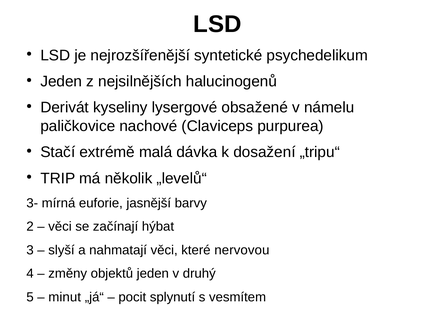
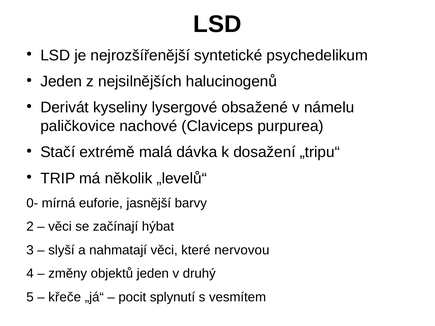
3-: 3- -> 0-
minut: minut -> křeče
